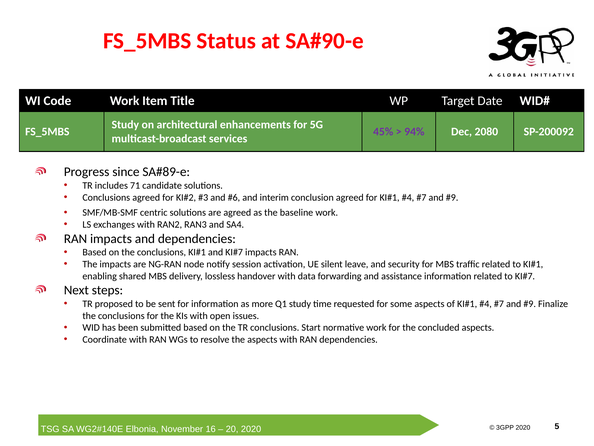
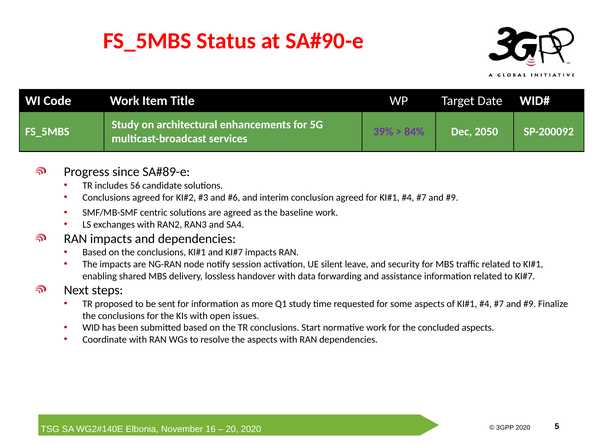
45%: 45% -> 39%
94%: 94% -> 84%
2080: 2080 -> 2050
71: 71 -> 56
